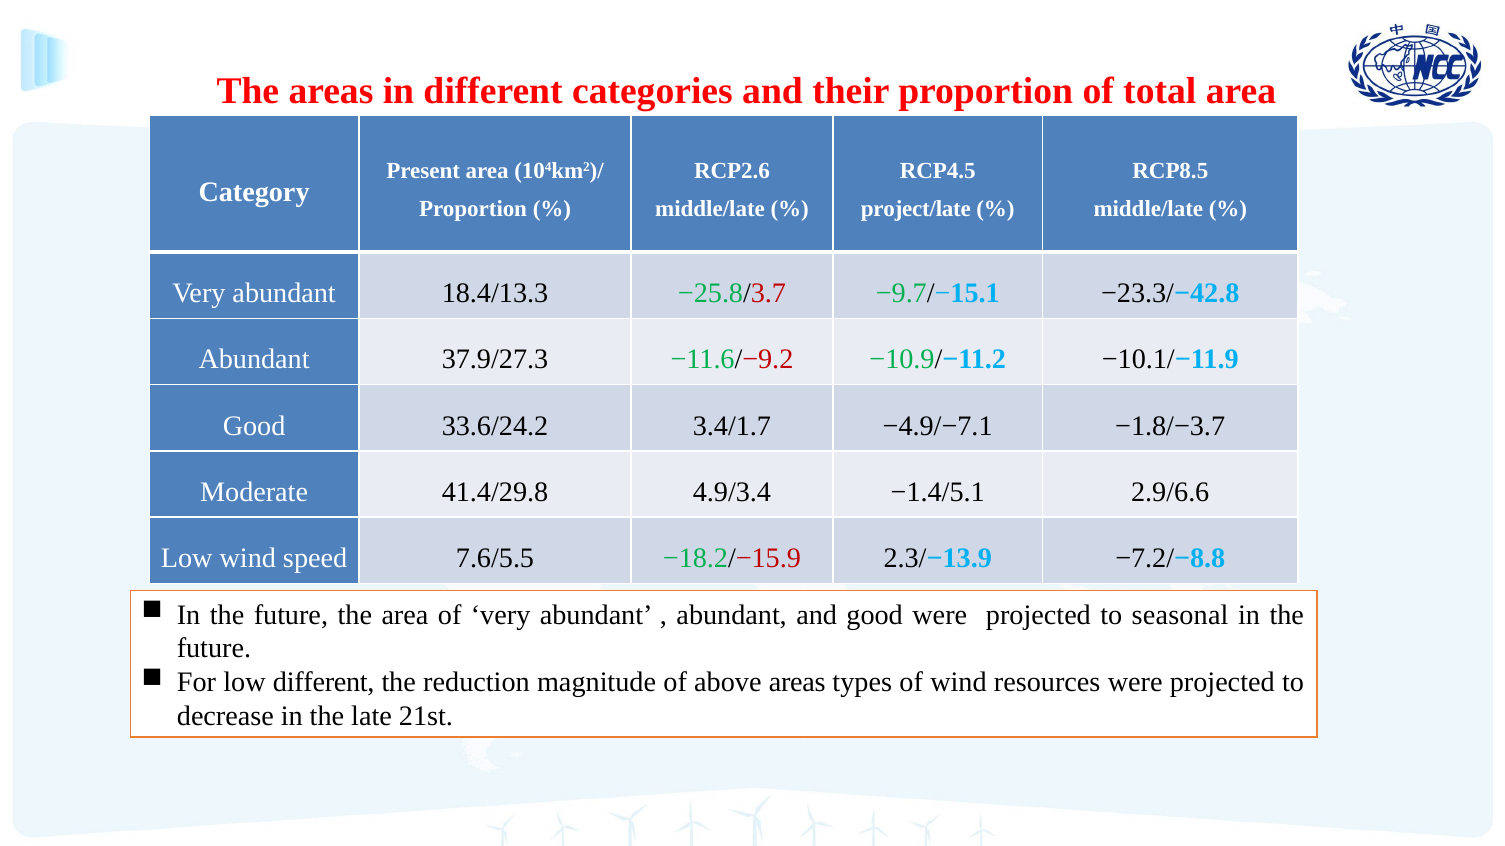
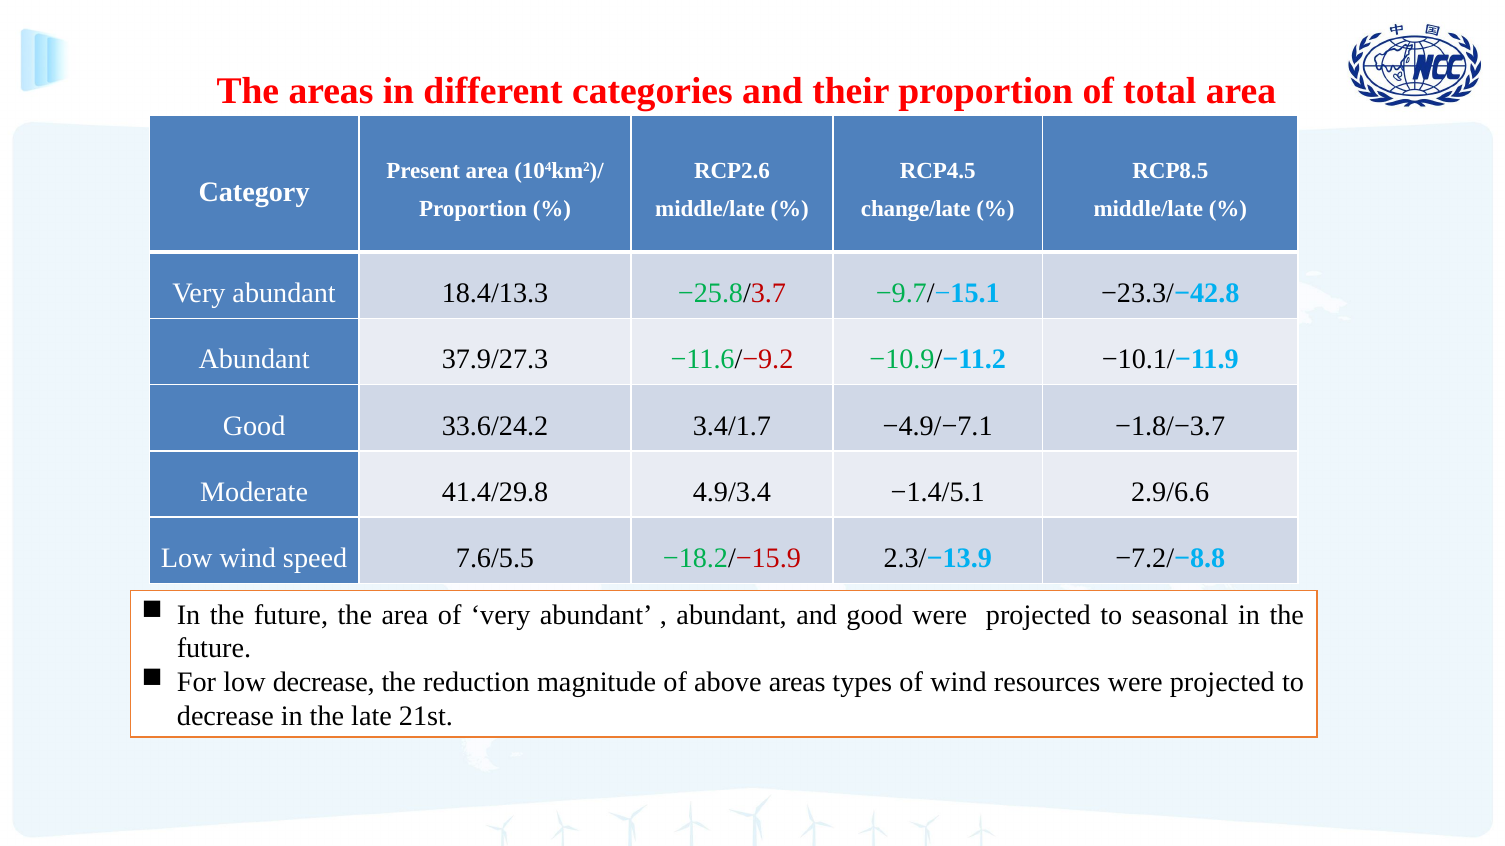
project/late: project/late -> change/late
low different: different -> decrease
